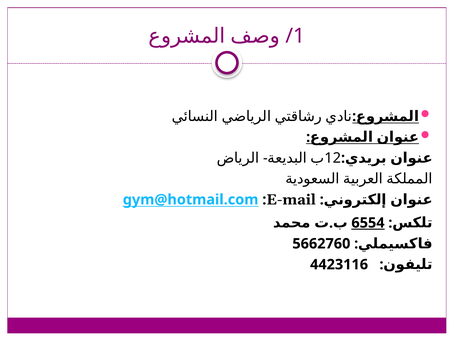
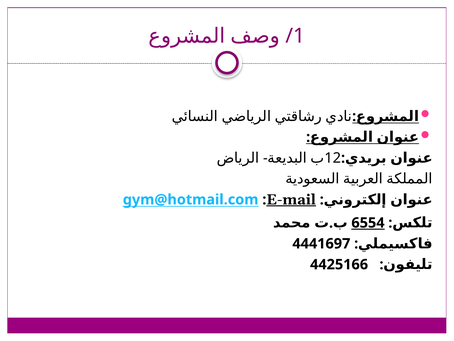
E-mail underline: none -> present
5662760: 5662760 -> 4441697
4423116: 4423116 -> 4425166
